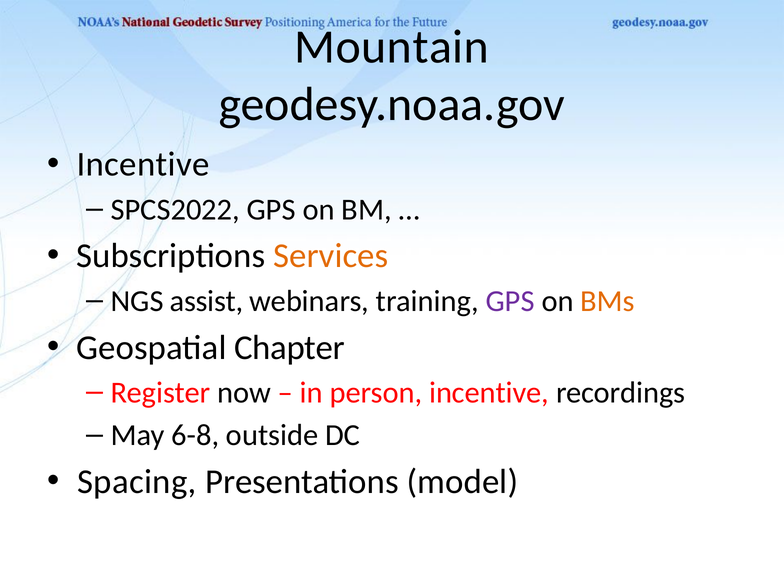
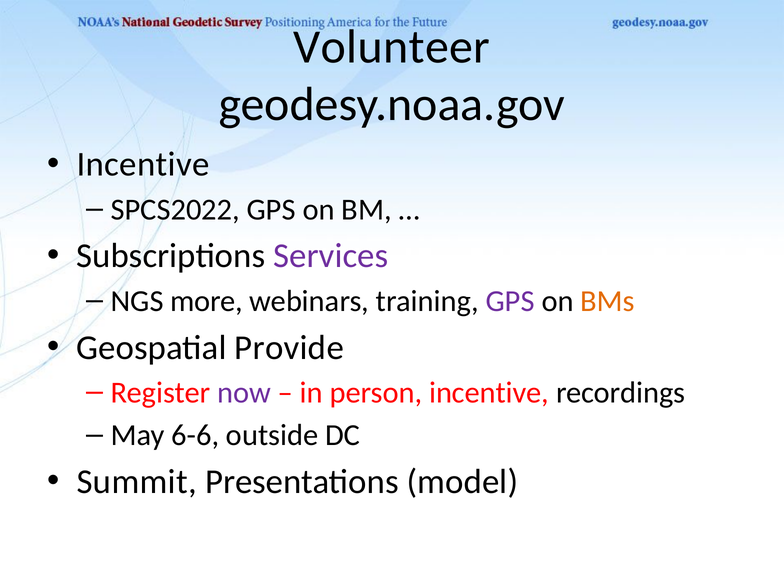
Mountain: Mountain -> Volunteer
Services colour: orange -> purple
assist: assist -> more
Chapter: Chapter -> Provide
now colour: black -> purple
6-8: 6-8 -> 6-6
Spacing: Spacing -> Summit
